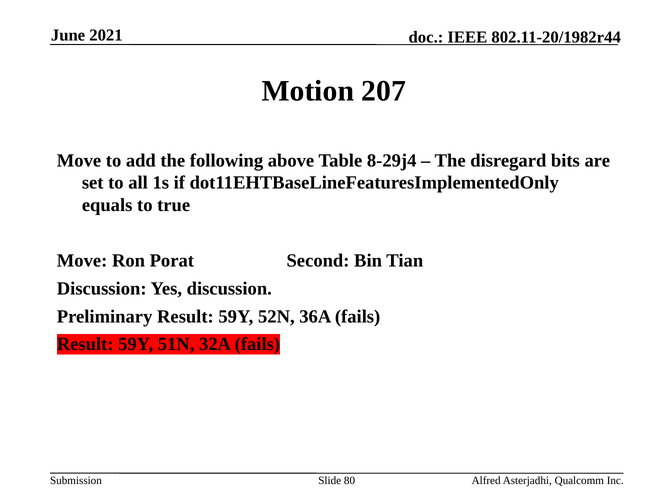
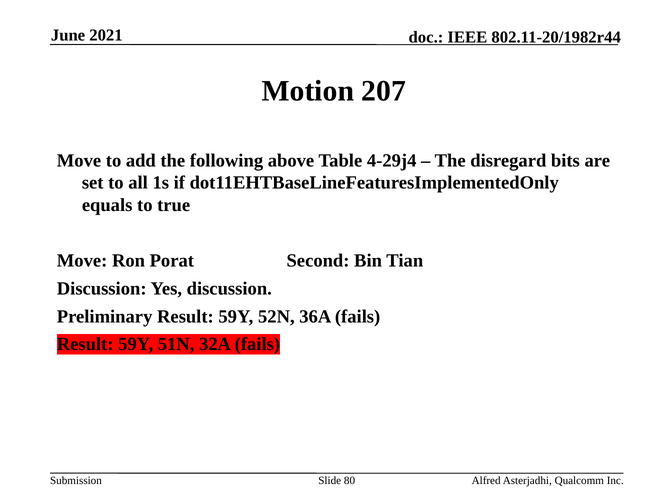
8-29j4: 8-29j4 -> 4-29j4
